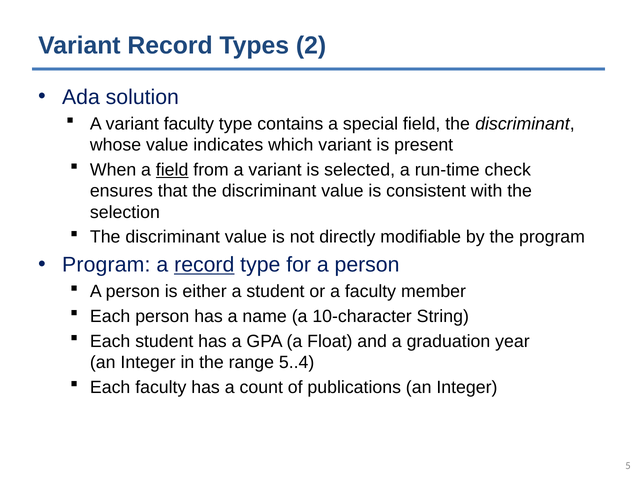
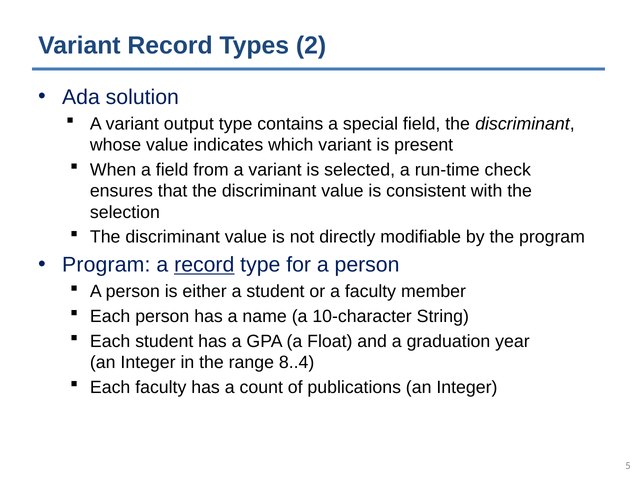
variant faculty: faculty -> output
field at (172, 170) underline: present -> none
5..4: 5..4 -> 8..4
